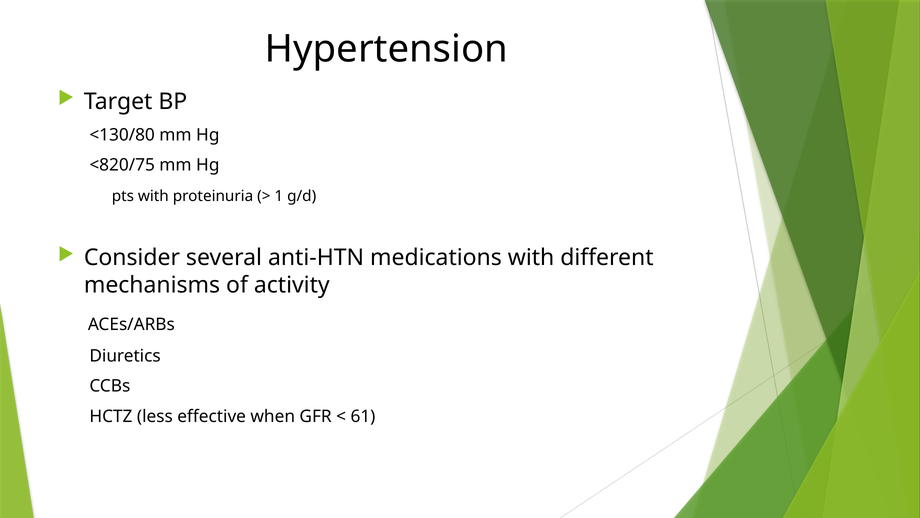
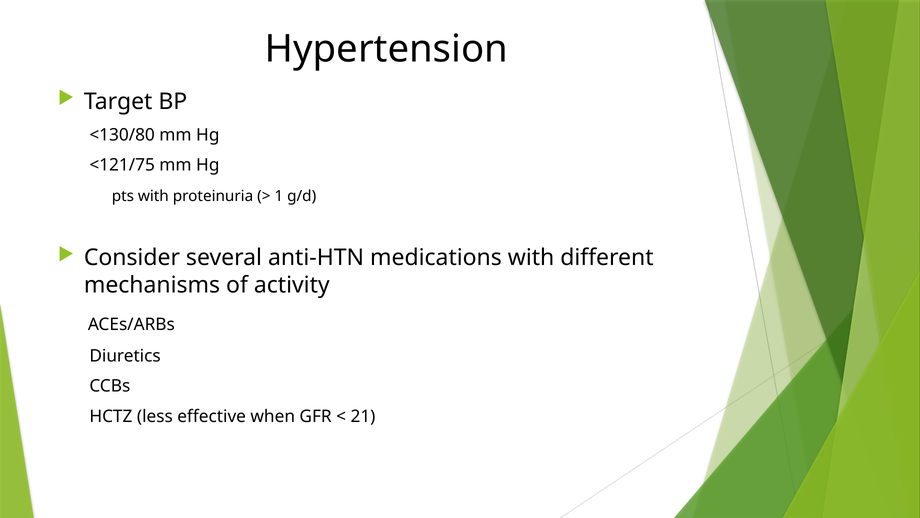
<820/75: <820/75 -> <121/75
61: 61 -> 21
